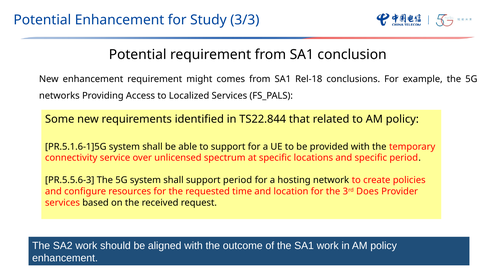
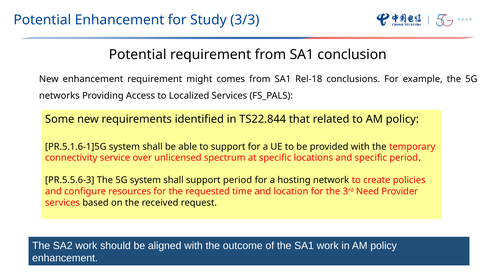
Does: Does -> Need
